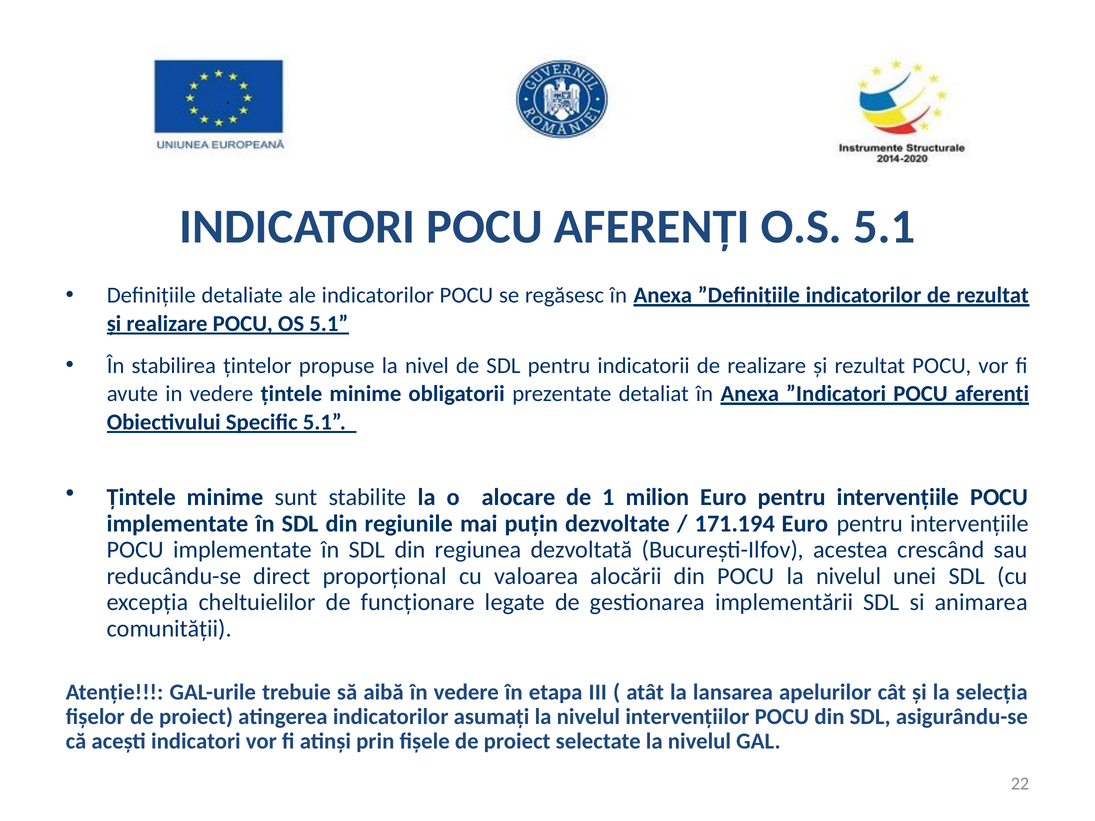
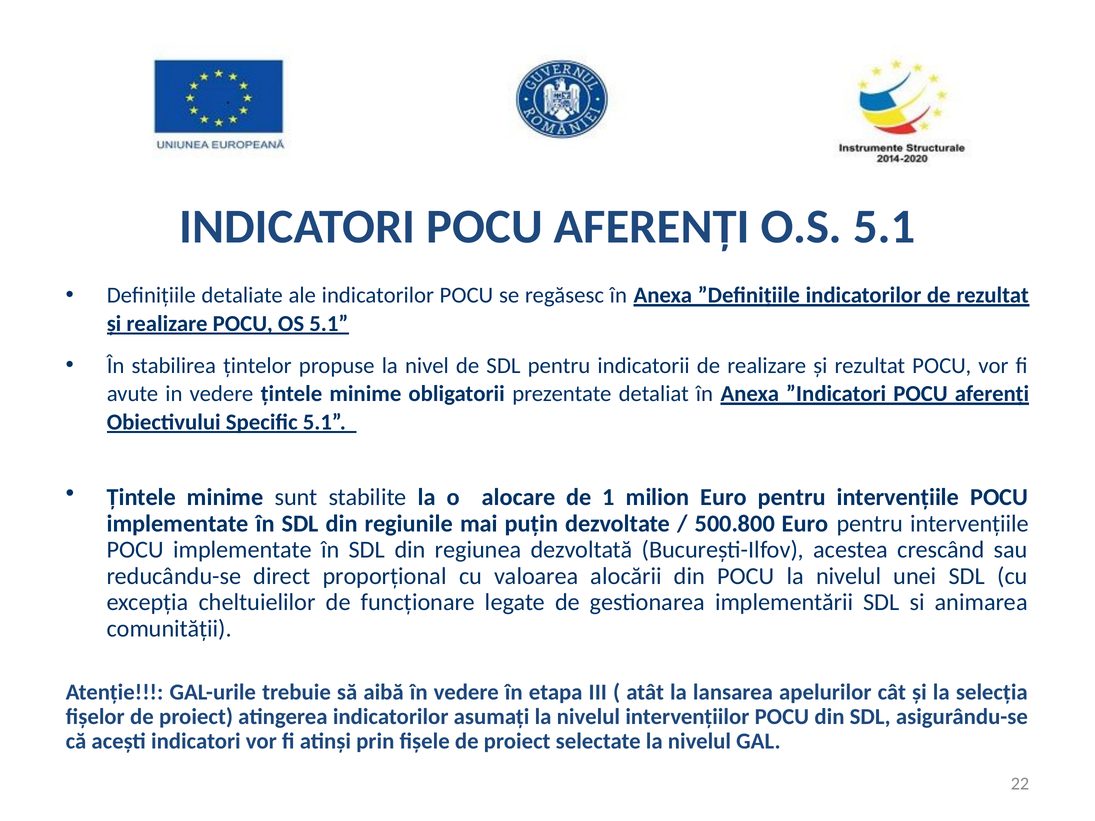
171.194: 171.194 -> 500.800
